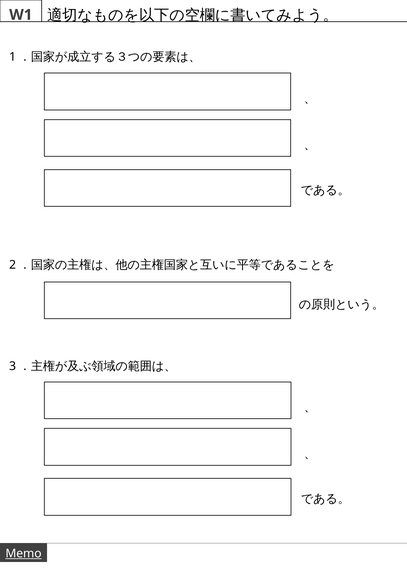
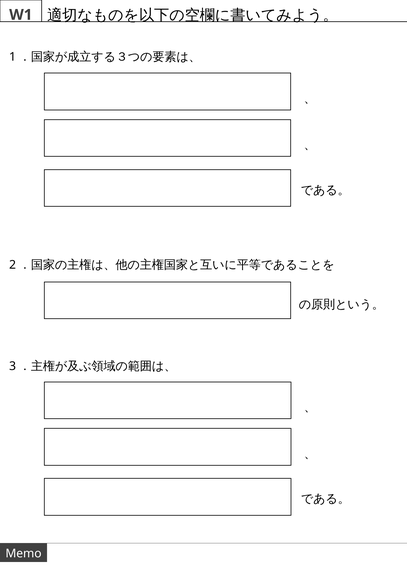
Memo underline: present -> none
